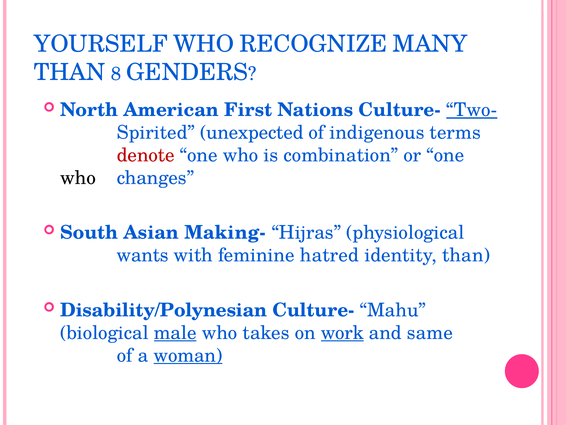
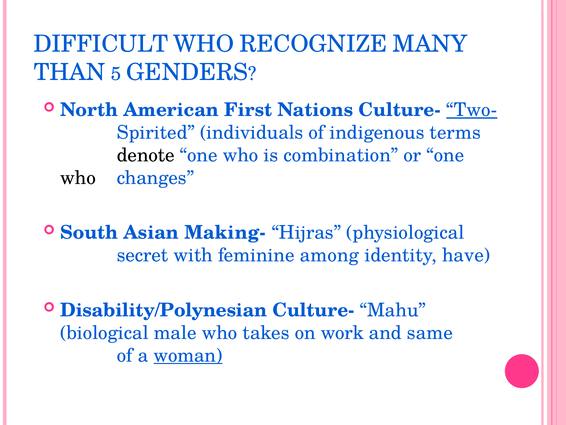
YOURSELF: YOURSELF -> DIFFICULT
8: 8 -> 5
unexpected: unexpected -> individuals
denote colour: red -> black
wants: wants -> secret
hatred: hatred -> among
identity than: than -> have
male underline: present -> none
work underline: present -> none
